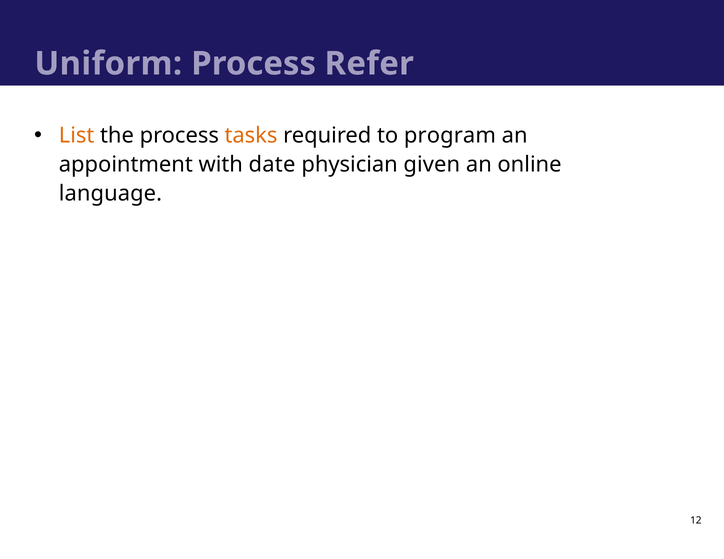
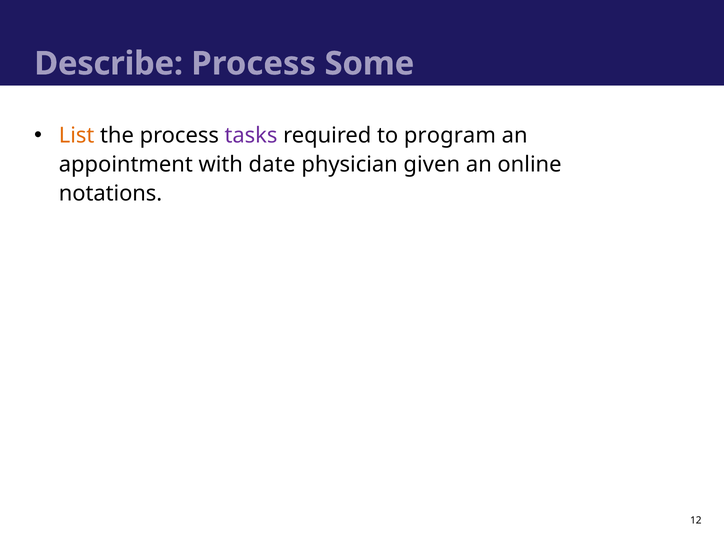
Uniform: Uniform -> Describe
Refer: Refer -> Some
tasks colour: orange -> purple
language: language -> notations
